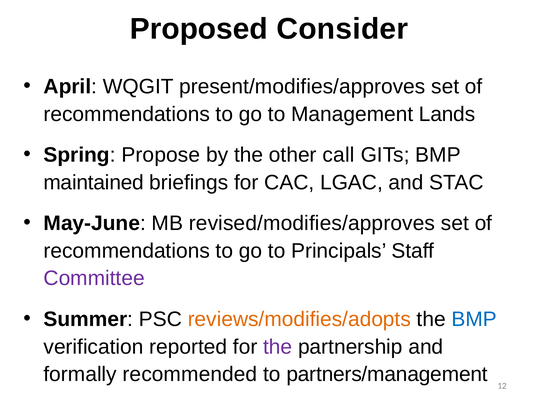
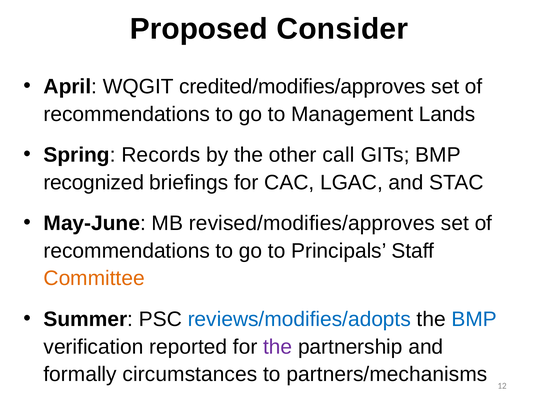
present/modifies/approves: present/modifies/approves -> credited/modifies/approves
Propose: Propose -> Records
maintained: maintained -> recognized
Committee colour: purple -> orange
reviews/modifies/adopts colour: orange -> blue
recommended: recommended -> circumstances
partners/management: partners/management -> partners/mechanisms
